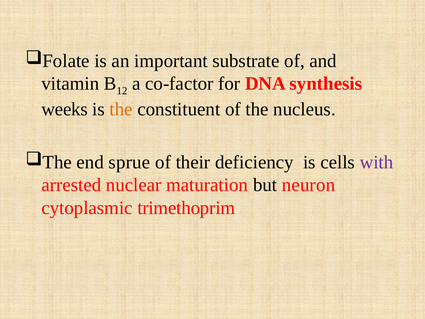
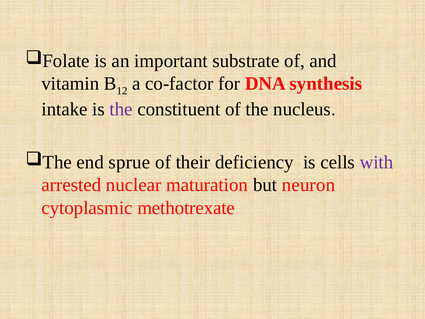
weeks: weeks -> intake
the at (121, 109) colour: orange -> purple
trimethoprim: trimethoprim -> methotrexate
